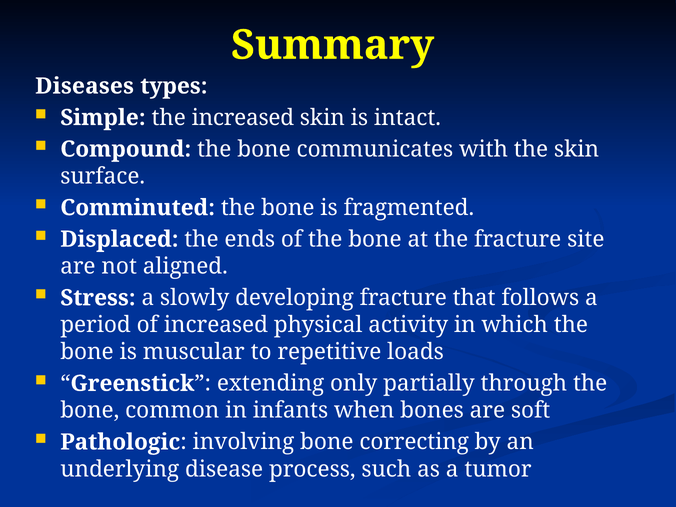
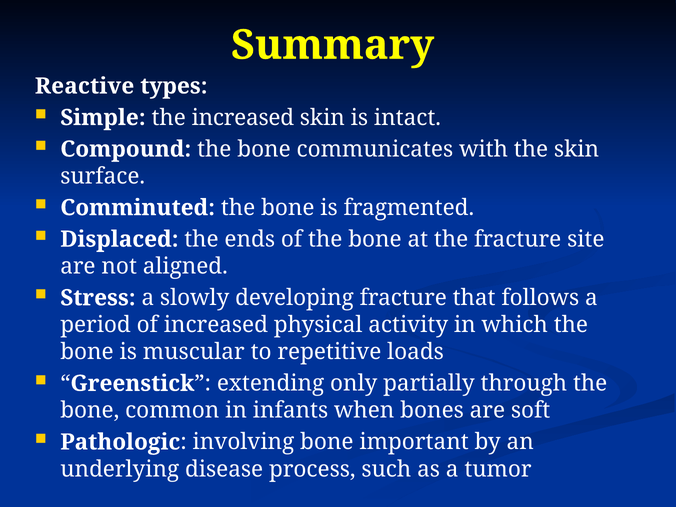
Diseases: Diseases -> Reactive
correcting: correcting -> important
